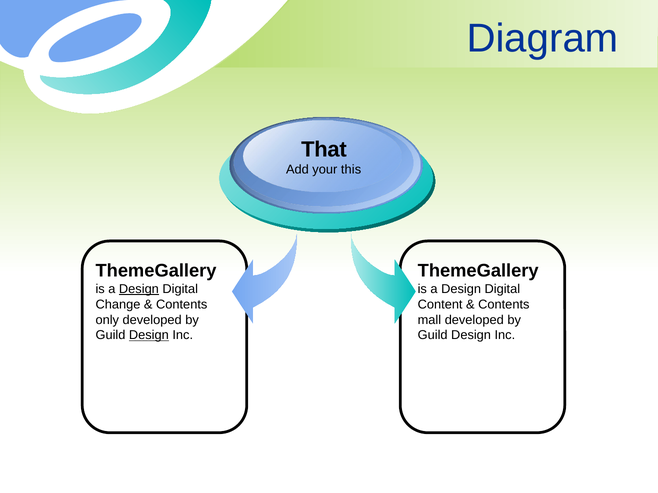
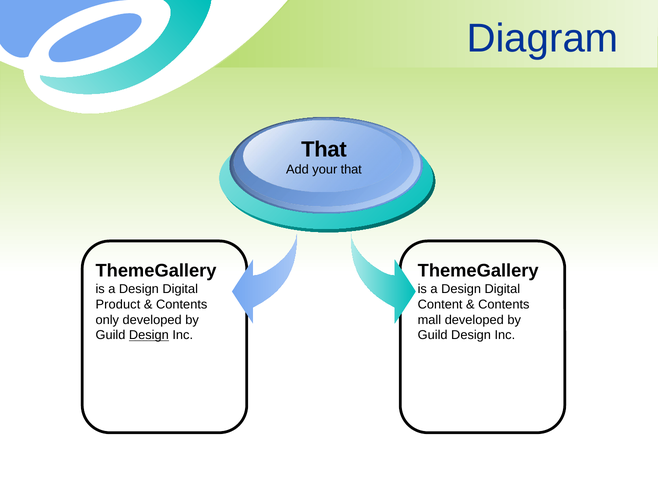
your this: this -> that
Design at (139, 289) underline: present -> none
Change: Change -> Product
